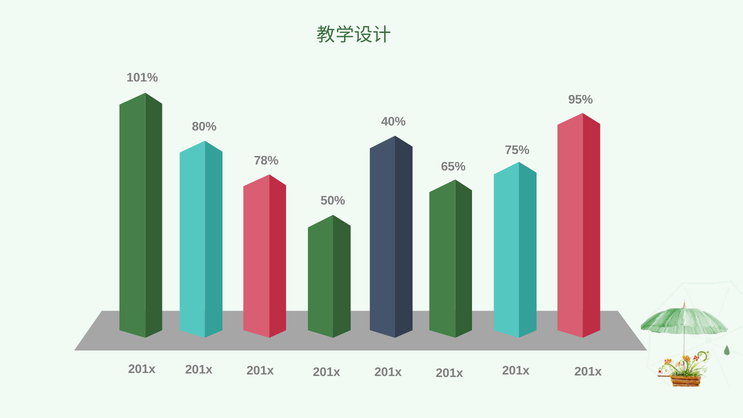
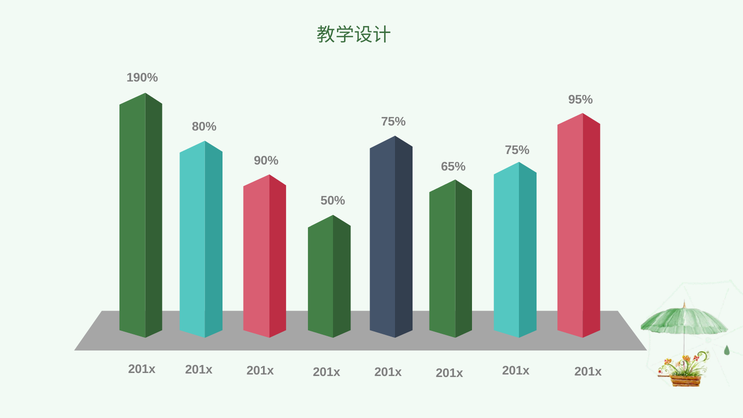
101%: 101% -> 190%
40% at (393, 122): 40% -> 75%
78%: 78% -> 90%
